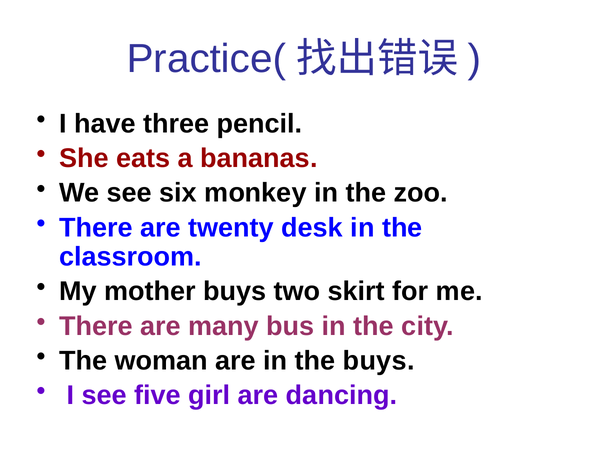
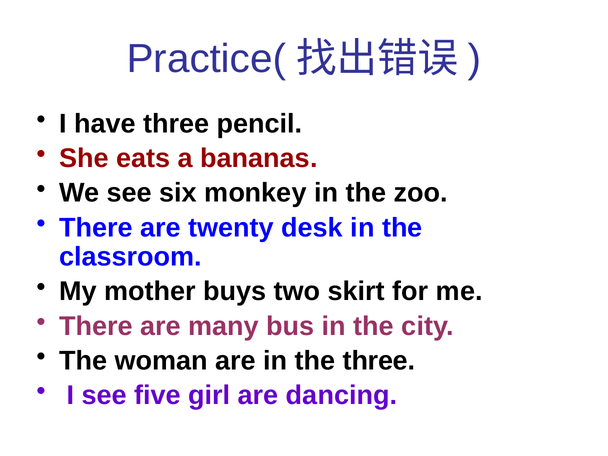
the buys: buys -> three
